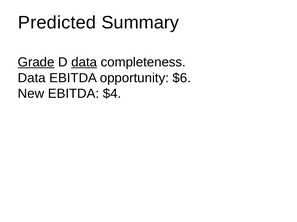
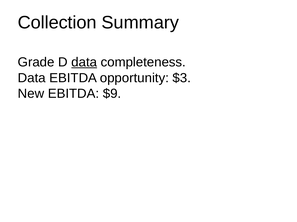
Predicted: Predicted -> Collection
Grade underline: present -> none
$6: $6 -> $3
$4: $4 -> $9
